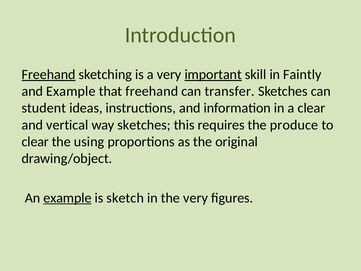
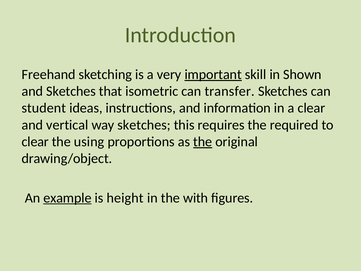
Freehand at (49, 74) underline: present -> none
Faintly: Faintly -> Shown
and Example: Example -> Sketches
that freehand: freehand -> isometric
produce: produce -> required
the at (203, 142) underline: none -> present
sketch: sketch -> height
the very: very -> with
